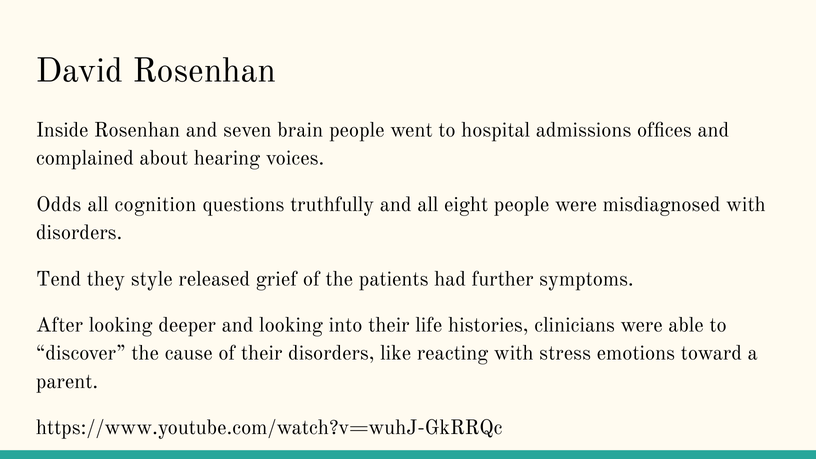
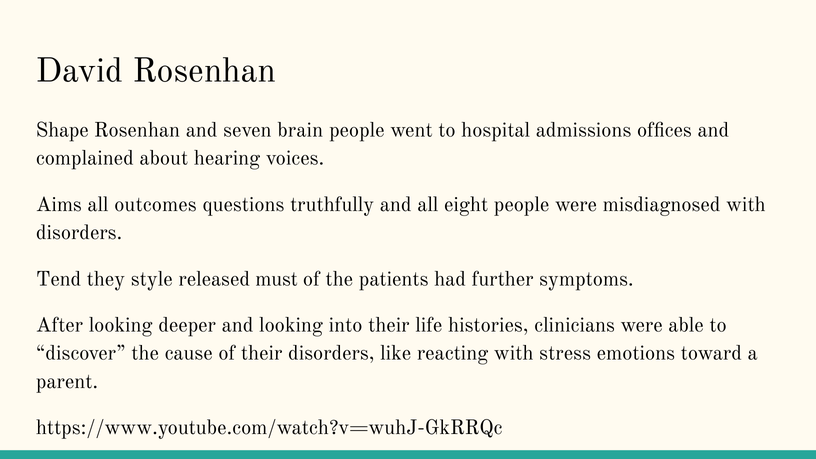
Inside: Inside -> Shape
Odds: Odds -> Aims
cognition: cognition -> outcomes
grief: grief -> must
